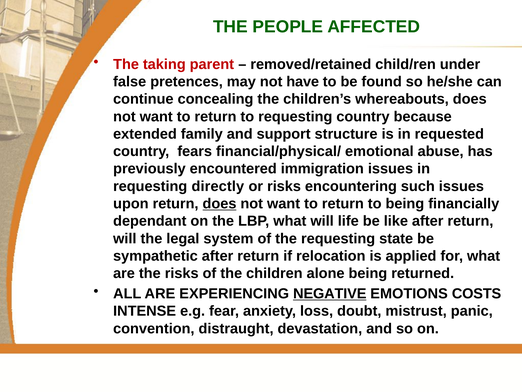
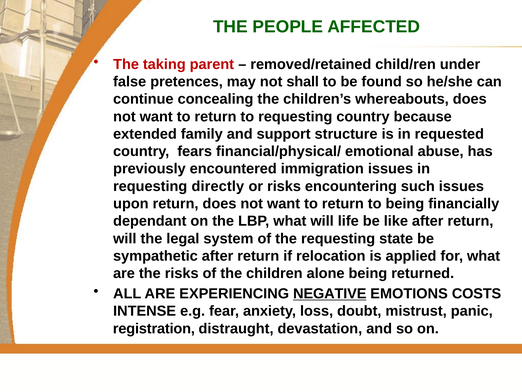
have: have -> shall
does at (219, 203) underline: present -> none
convention: convention -> registration
